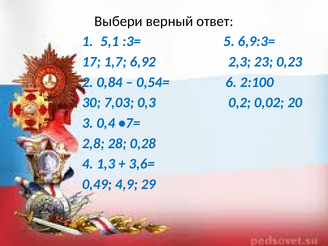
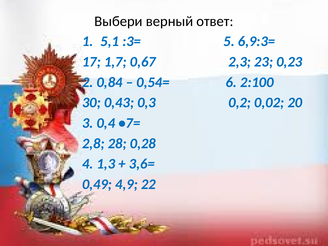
6,92: 6,92 -> 0,67
7,03: 7,03 -> 0,43
29: 29 -> 22
